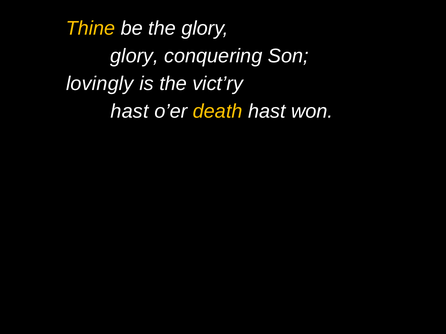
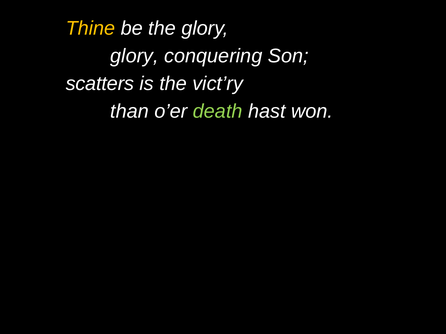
lovingly: lovingly -> scatters
hast at (129, 111): hast -> than
death colour: yellow -> light green
